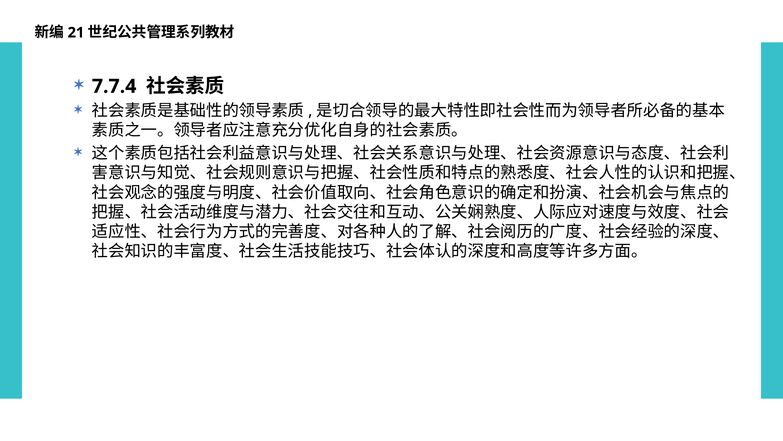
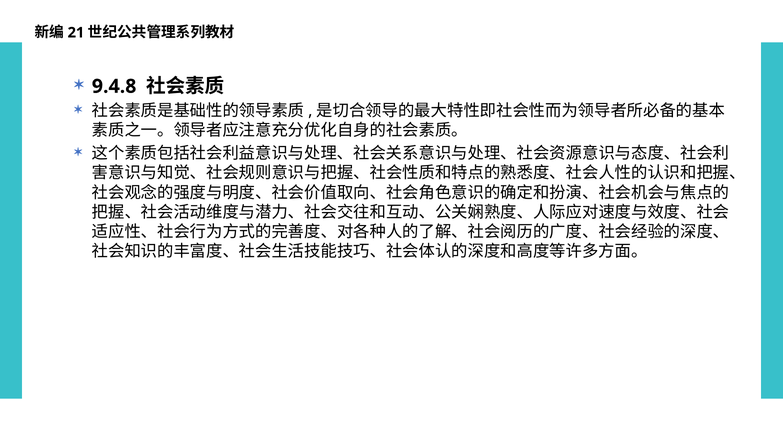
7.7.4: 7.7.4 -> 9.4.8
